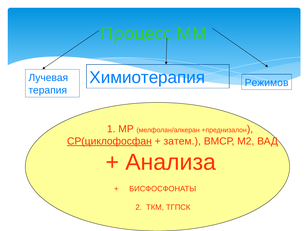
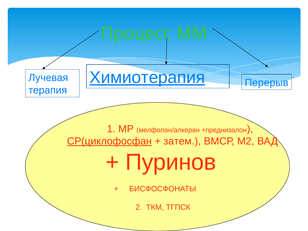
Химиотерапия underline: none -> present
Режимов: Режимов -> Перерыв
Анализа: Анализа -> Пуринов
